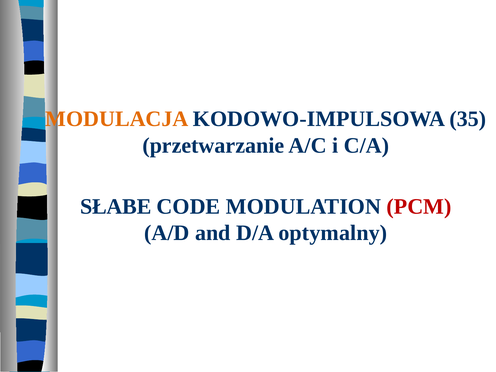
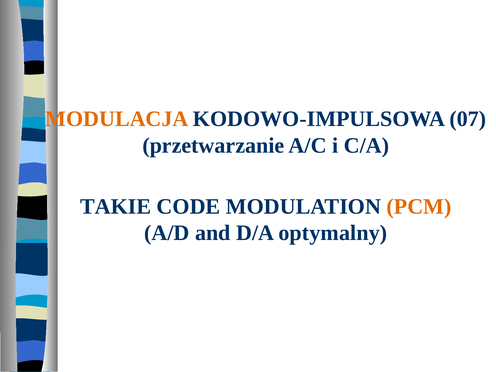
35: 35 -> 07
SŁABE: SŁABE -> TAKIE
PCM colour: red -> orange
